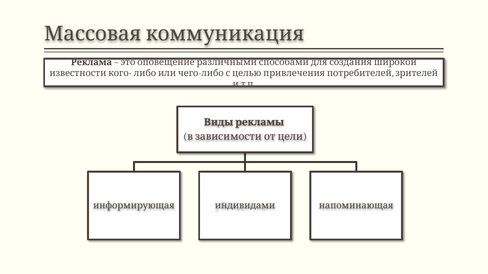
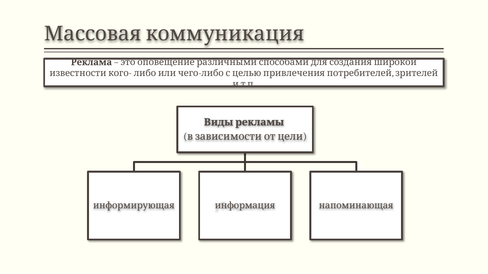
индивидами: индивидами -> информация
